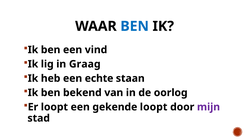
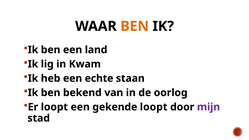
BEN at (135, 26) colour: blue -> orange
vind: vind -> land
Graag: Graag -> Kwam
